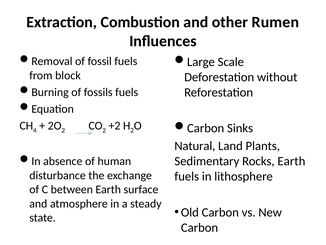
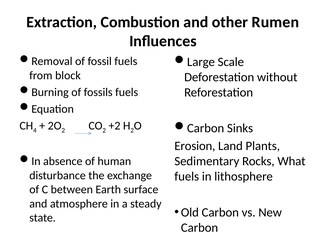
Natural: Natural -> Erosion
Rocks Earth: Earth -> What
